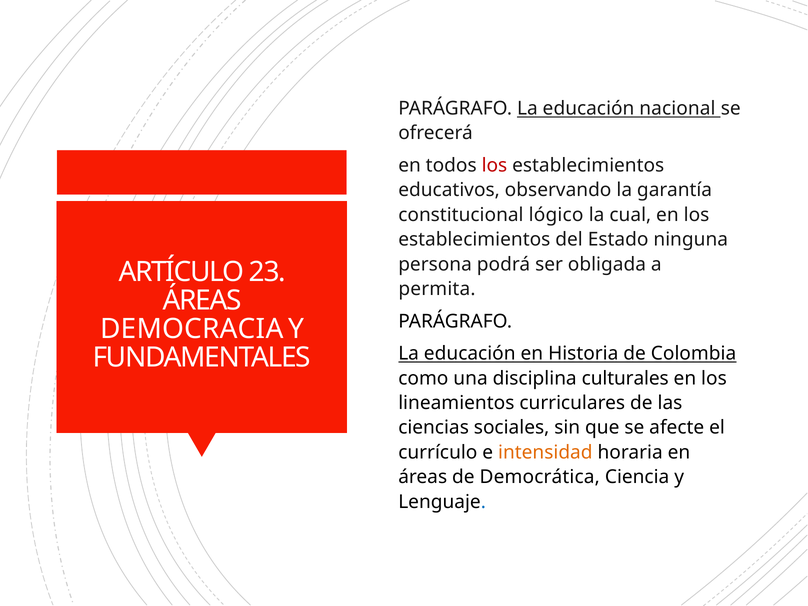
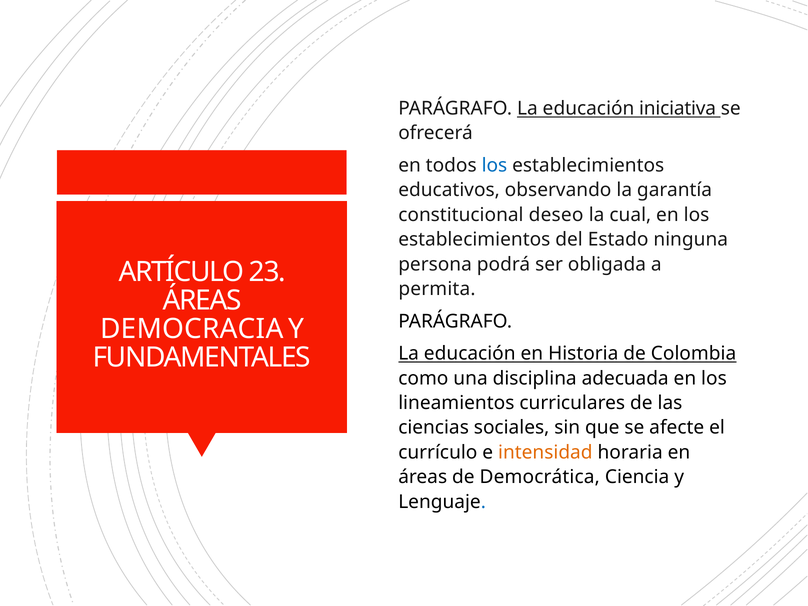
nacional: nacional -> iniciativa
los at (494, 165) colour: red -> blue
lógico: lógico -> deseo
culturales: culturales -> adecuada
